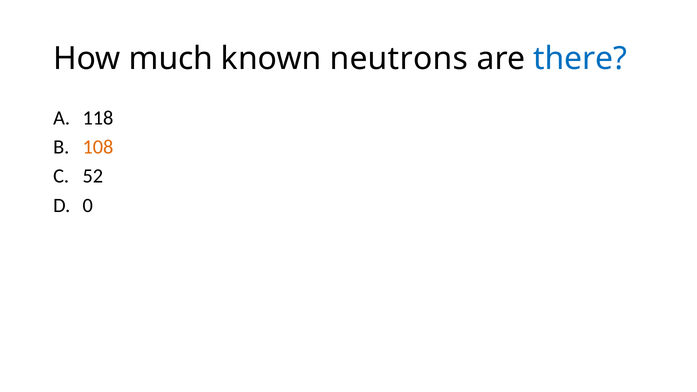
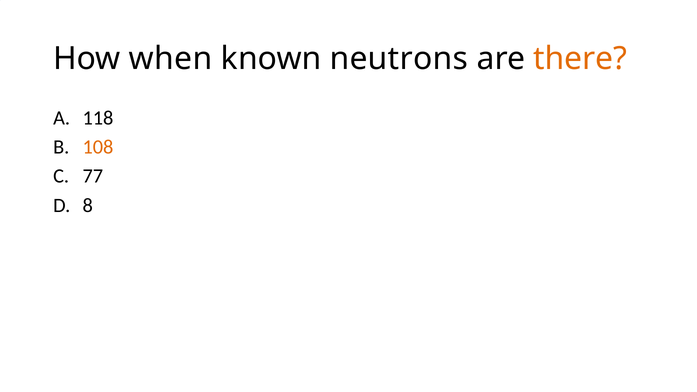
much: much -> when
there colour: blue -> orange
52: 52 -> 77
0: 0 -> 8
